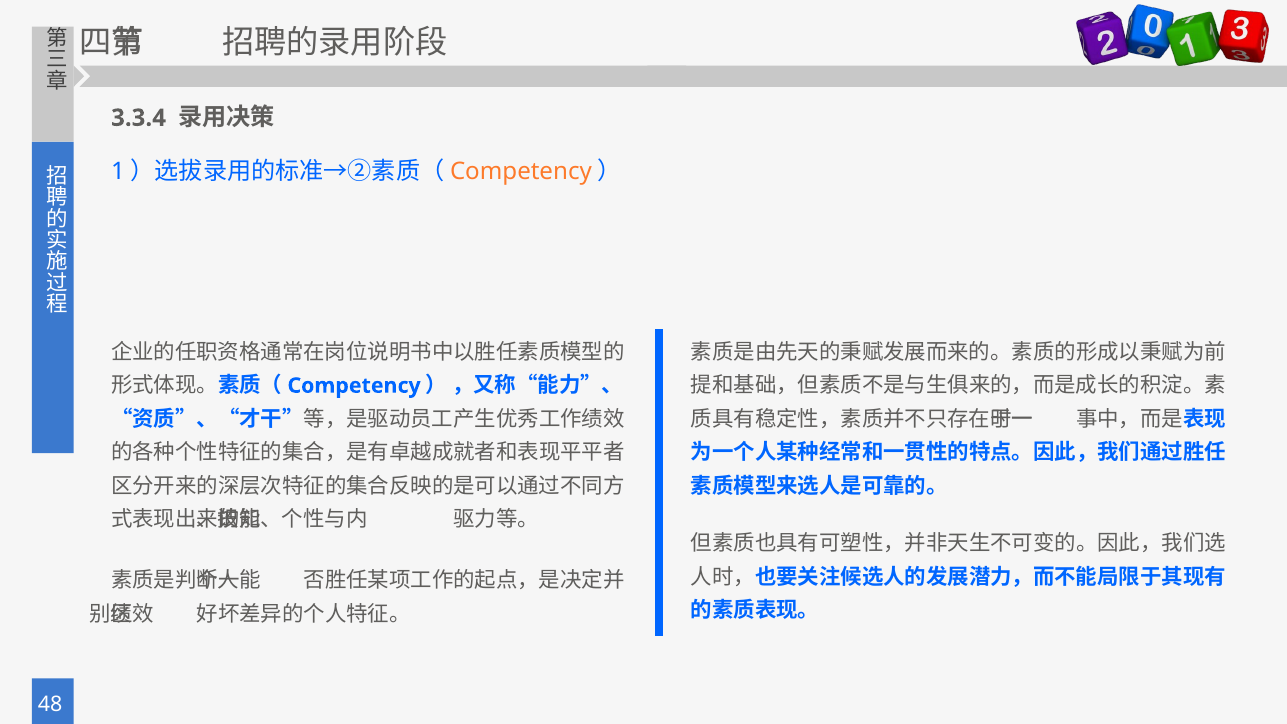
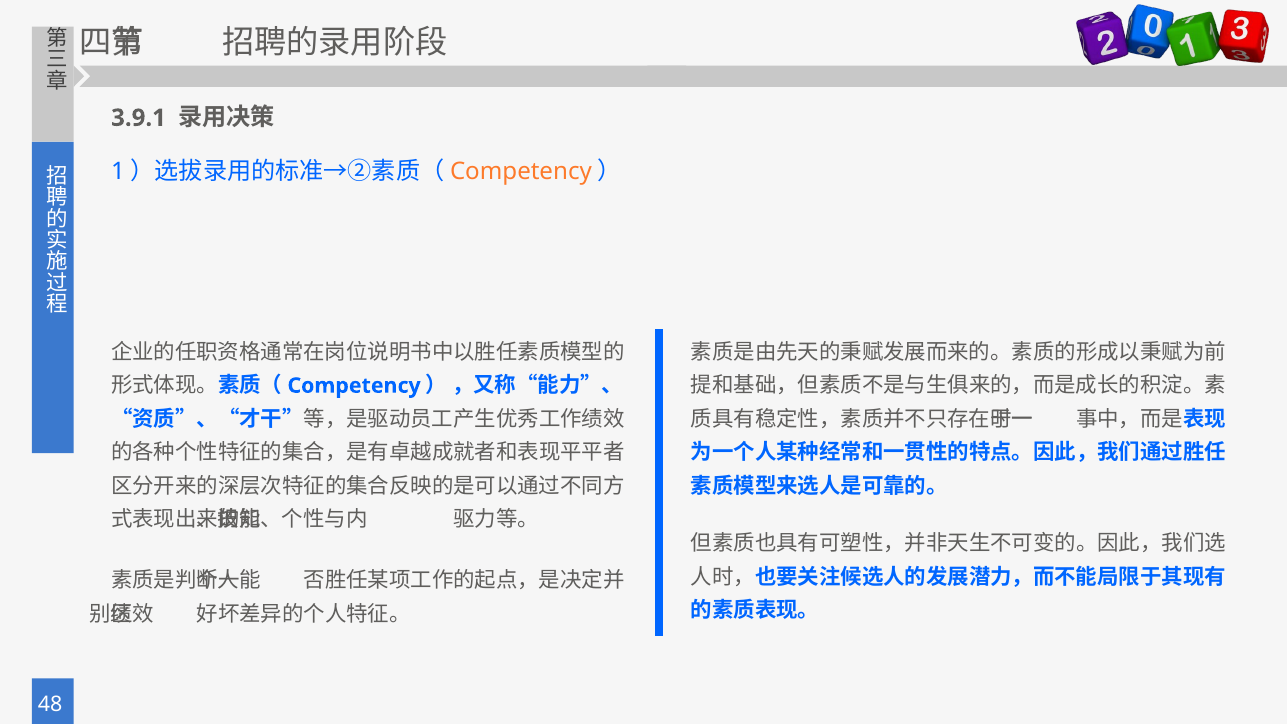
3.3.4: 3.3.4 -> 3.9.1
